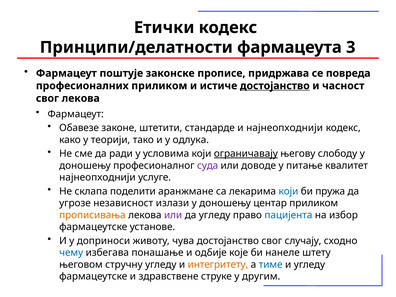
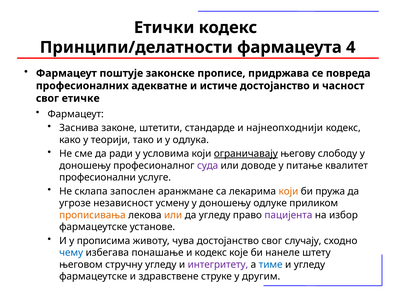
3: 3 -> 4
професионалних приликом: приликом -> адекватне
достојанство at (275, 86) underline: present -> none
свог лекова: лекова -> етичке
Обавезе: Обавезе -> Заснива
најнеопходнији at (97, 177): најнеопходнији -> професионални
поделити: поделити -> запослен
који at (288, 191) colour: blue -> orange
излази: излази -> усмену
центар: центар -> одлуке
или at (173, 215) colour: purple -> orange
пацијента colour: blue -> purple
доприноси: доприноси -> прописима
и одбије: одбије -> кодекс
интегритету colour: orange -> purple
